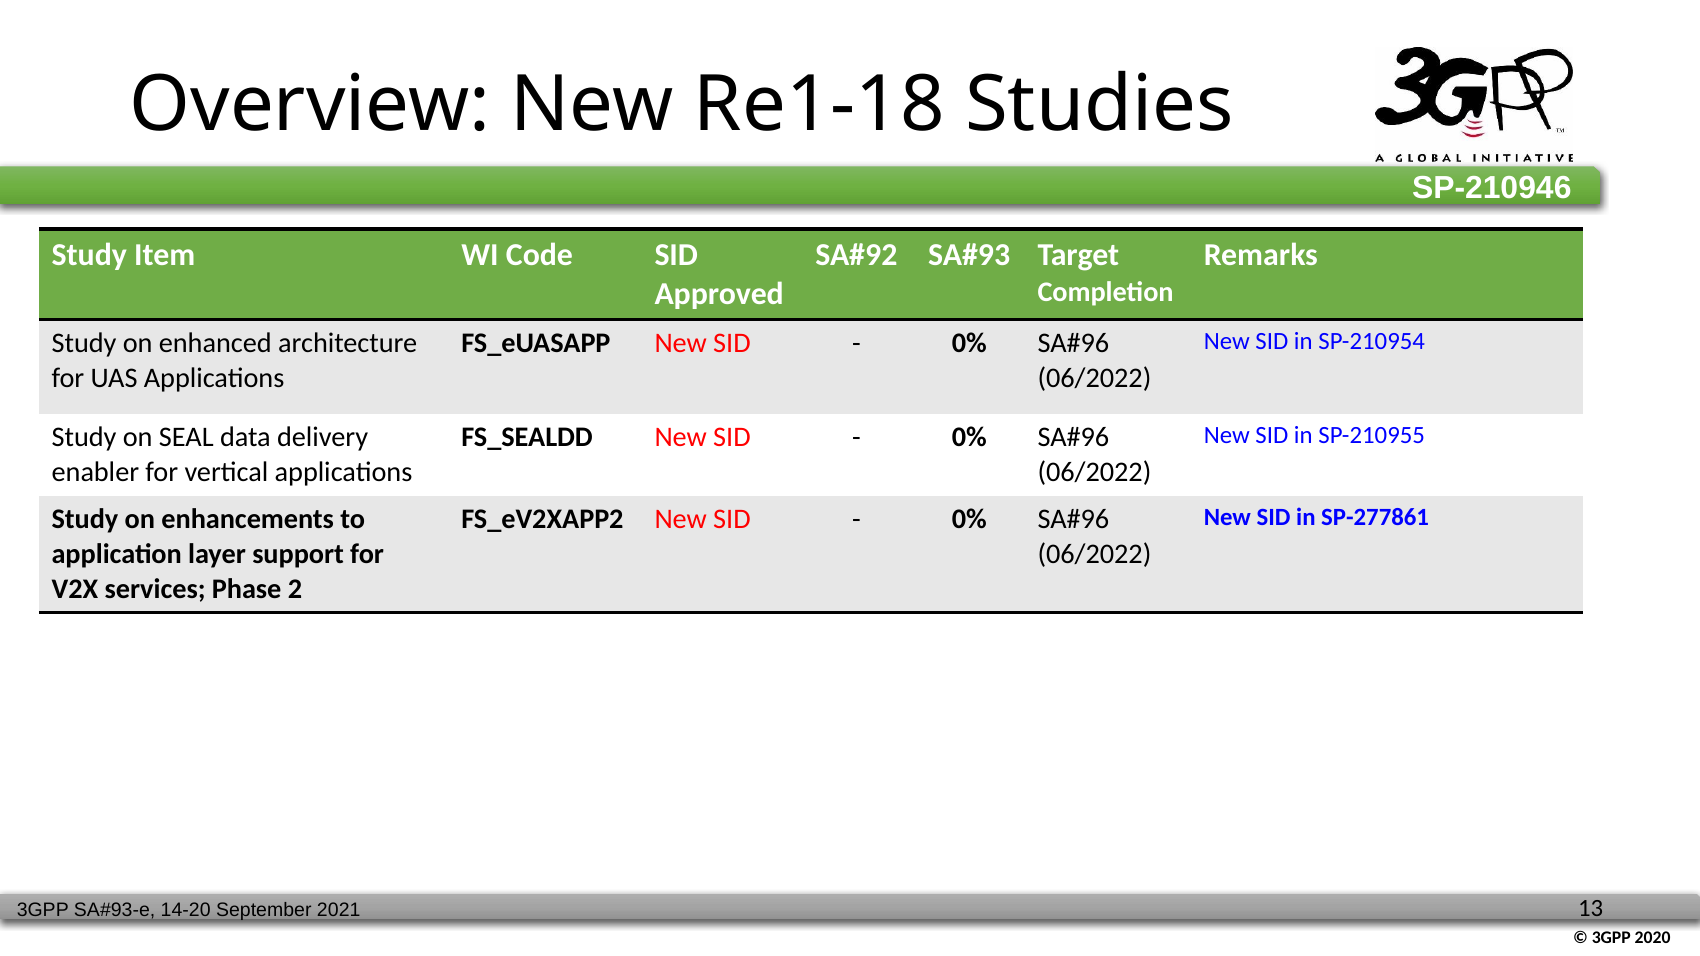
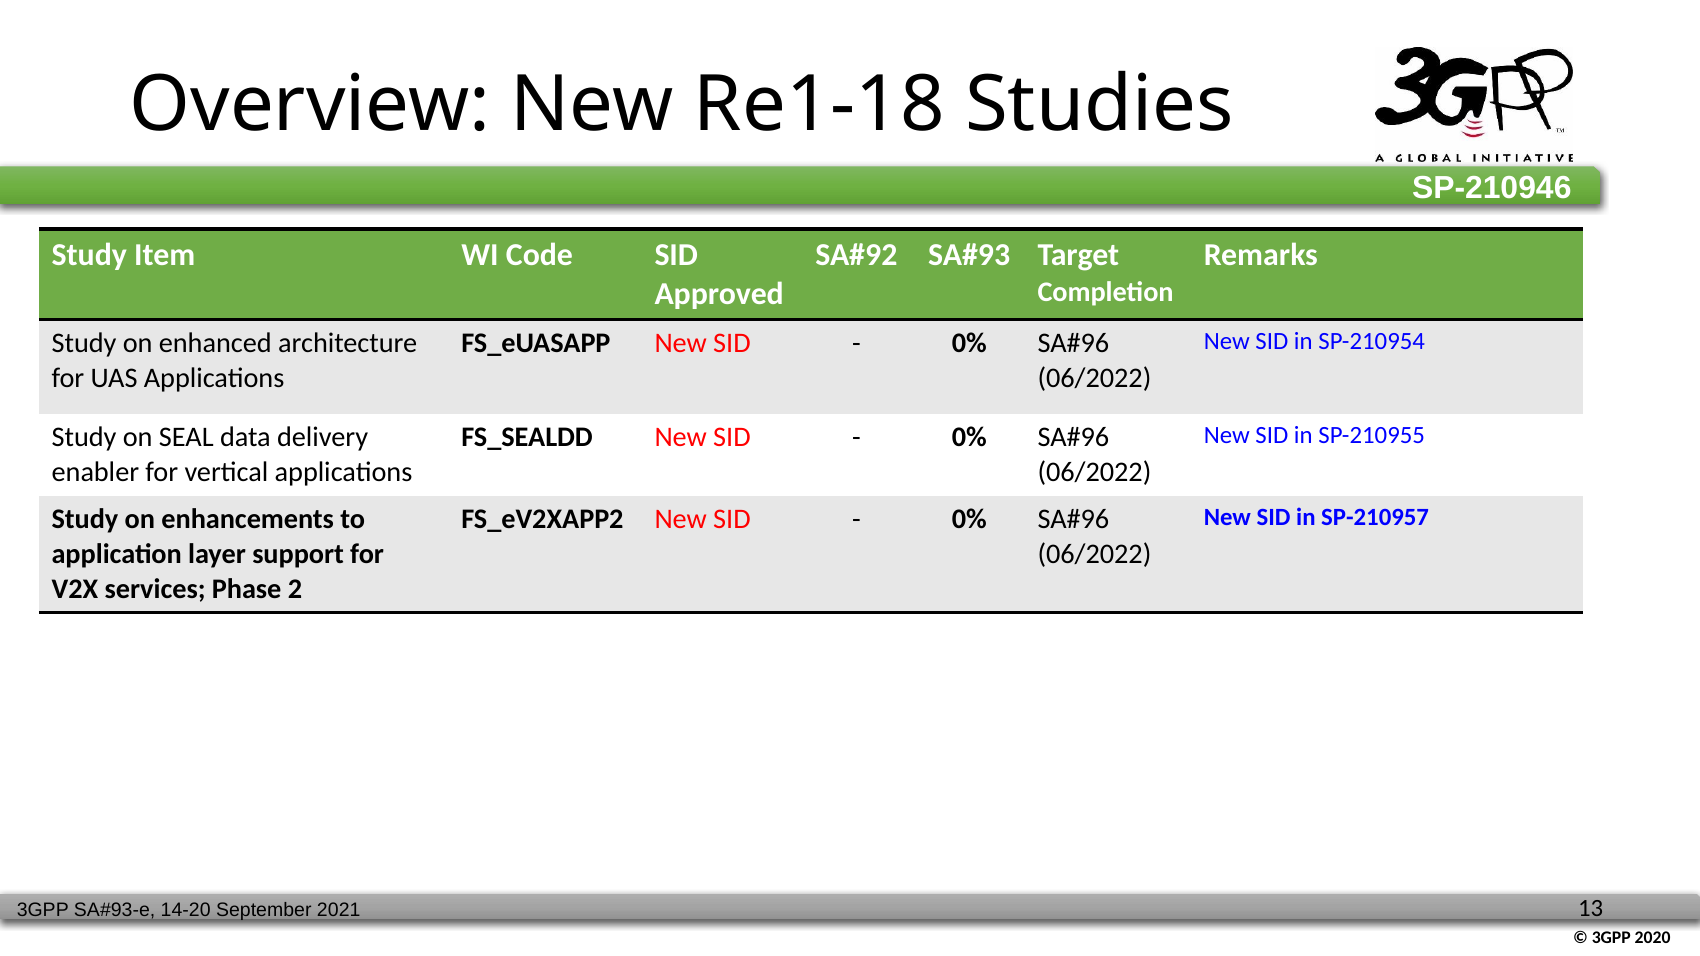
SP-277861: SP-277861 -> SP-210957
